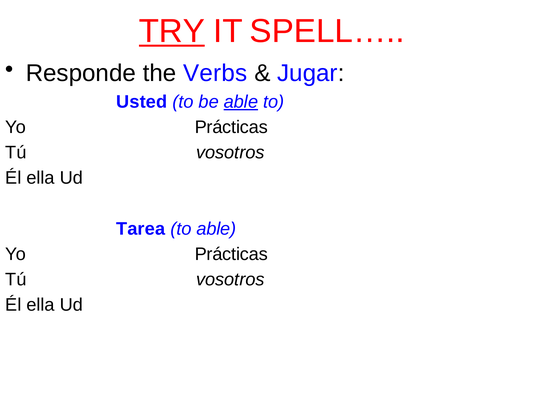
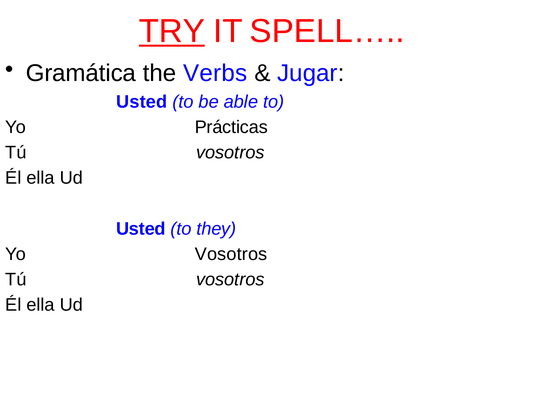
Responde: Responde -> Gramática
able at (241, 102) underline: present -> none
Tarea at (141, 229): Tarea -> Usted
to able: able -> they
Prácticas at (231, 254): Prácticas -> Vosotros
